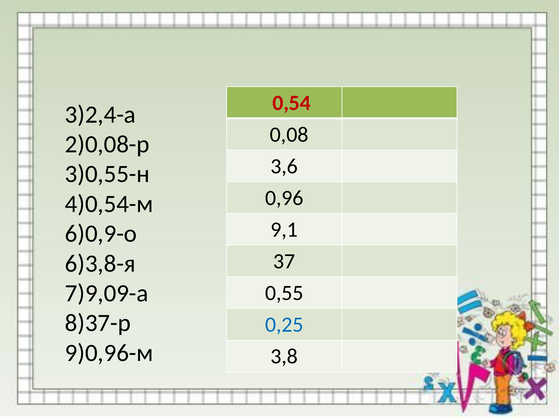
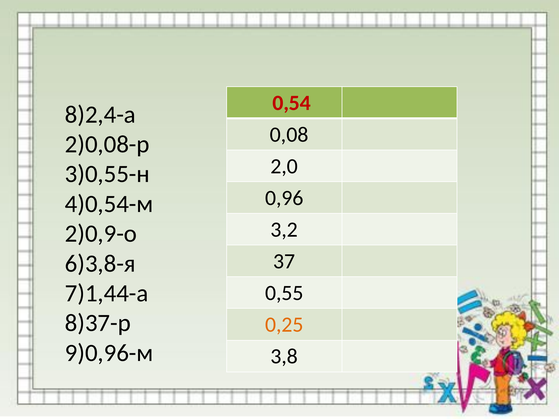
3)2,4-а: 3)2,4-а -> 8)2,4-а
3,6: 3,6 -> 2,0
9,1: 9,1 -> 3,2
6)0,9-о: 6)0,9-о -> 2)0,9-о
7)9,09-а: 7)9,09-а -> 7)1,44-а
0,25 colour: blue -> orange
